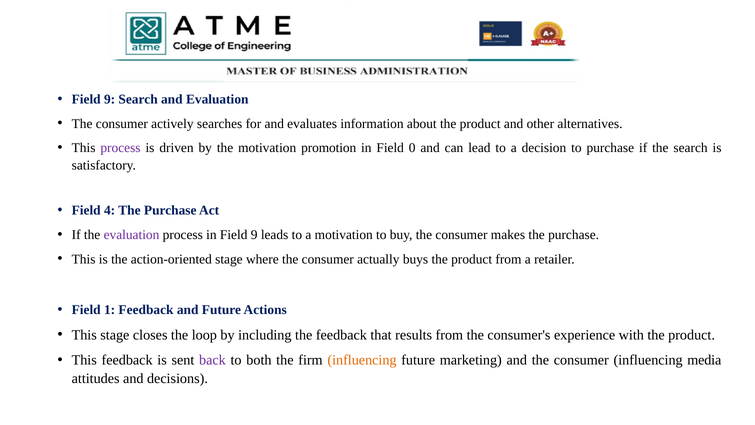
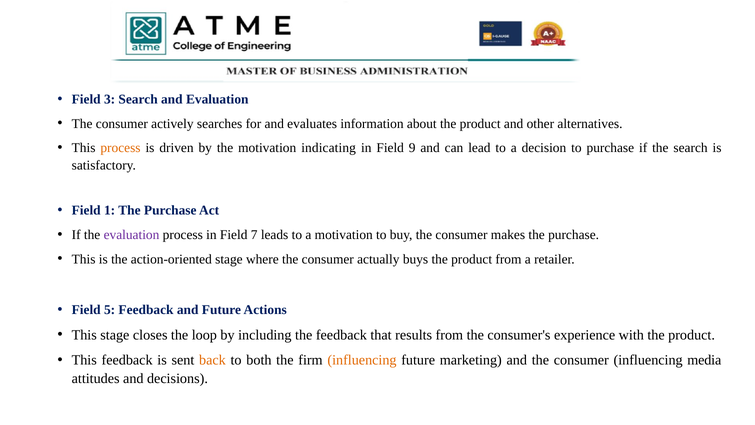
9 at (110, 99): 9 -> 3
process at (120, 148) colour: purple -> orange
promotion: promotion -> indicating
0: 0 -> 9
4: 4 -> 1
in Field 9: 9 -> 7
1: 1 -> 5
back colour: purple -> orange
